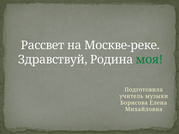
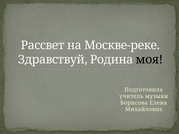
моя colour: green -> black
